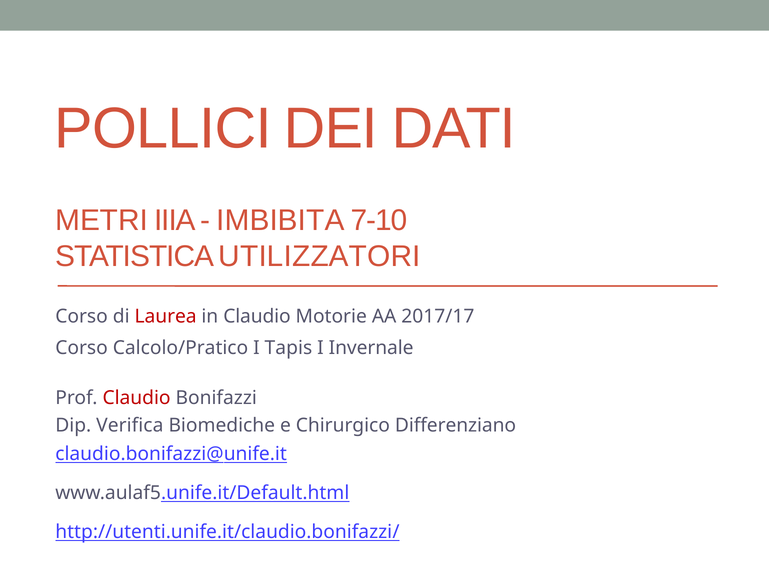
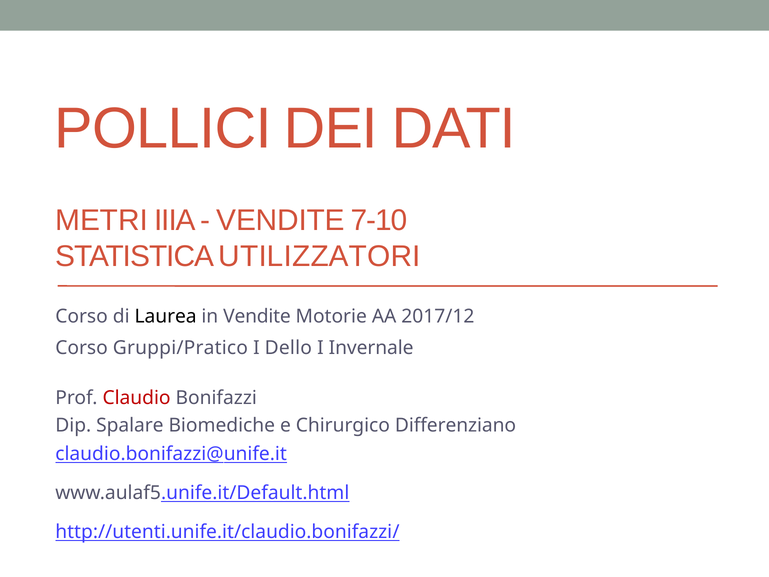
IMBIBITA at (280, 221): IMBIBITA -> VENDITE
Laurea colour: red -> black
in Claudio: Claudio -> Vendite
2017/17: 2017/17 -> 2017/12
Calcolo/Pratico: Calcolo/Pratico -> Gruppi/Pratico
Tapis: Tapis -> Dello
Verifica: Verifica -> Spalare
